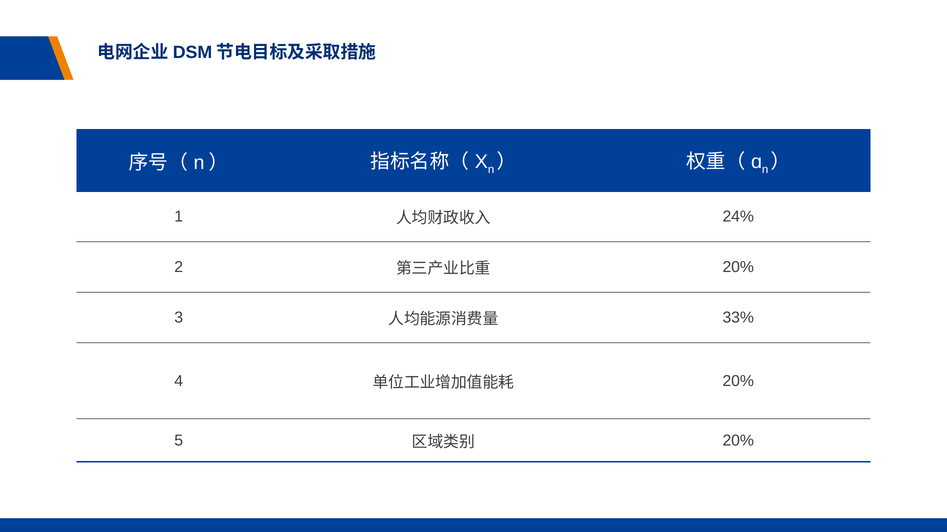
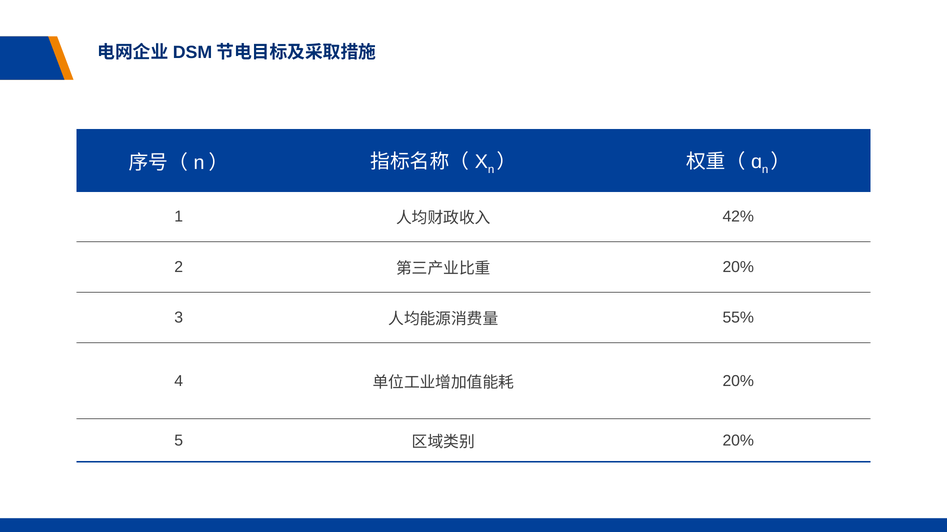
24%: 24% -> 42%
33%: 33% -> 55%
